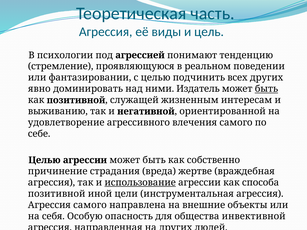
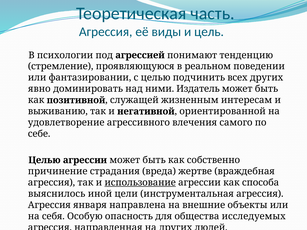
быть at (266, 89) underline: present -> none
позитивной at (57, 194): позитивной -> выяснилось
Агрессия самого: самого -> января
инвективной: инвективной -> исследуемых
